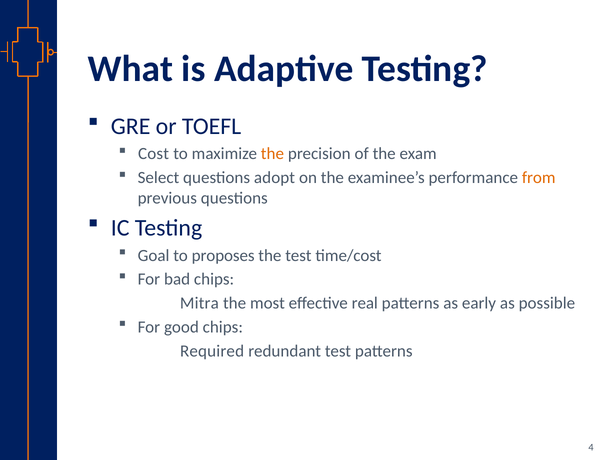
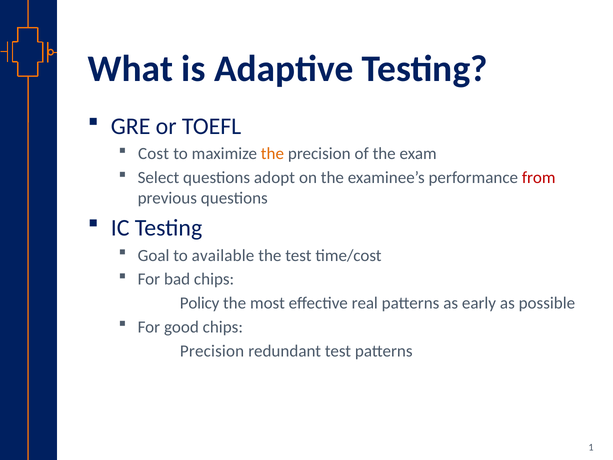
from colour: orange -> red
proposes: proposes -> available
Mitra: Mitra -> Policy
Required at (212, 351): Required -> Precision
4: 4 -> 1
